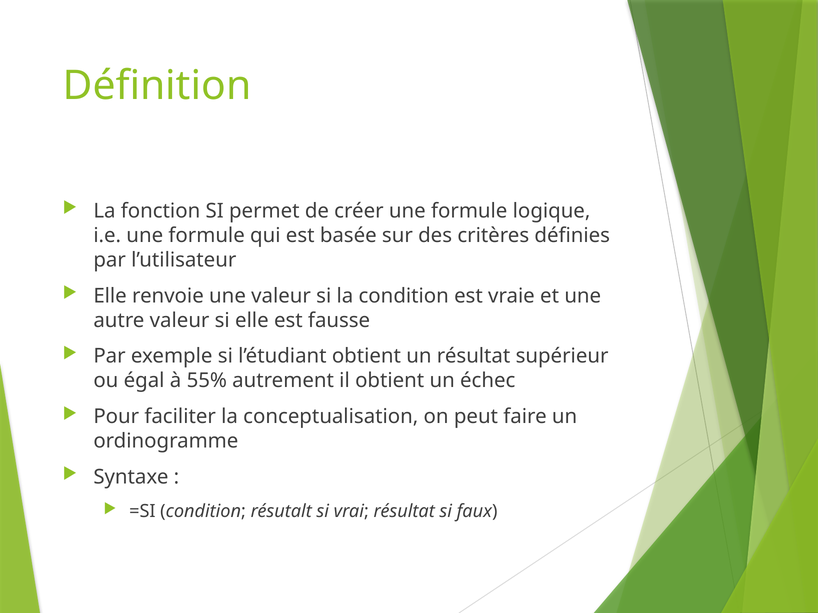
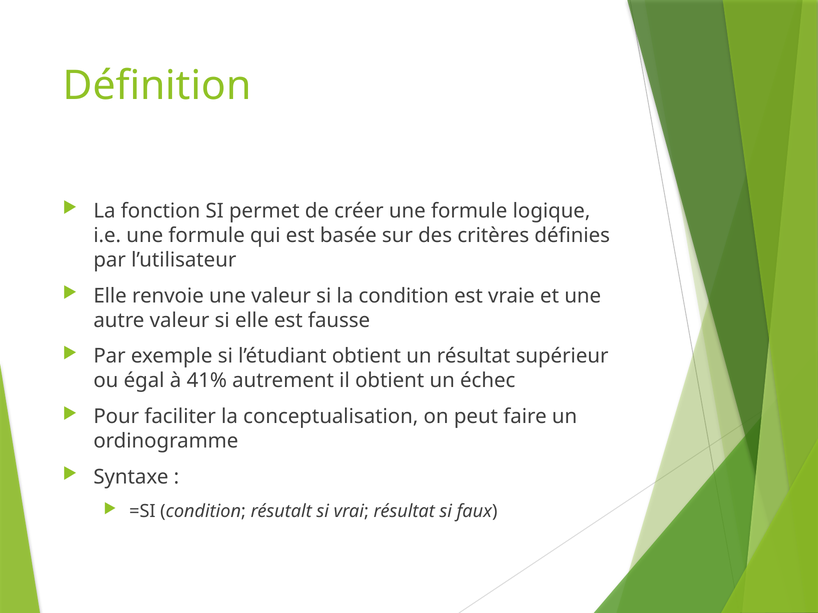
55%: 55% -> 41%
